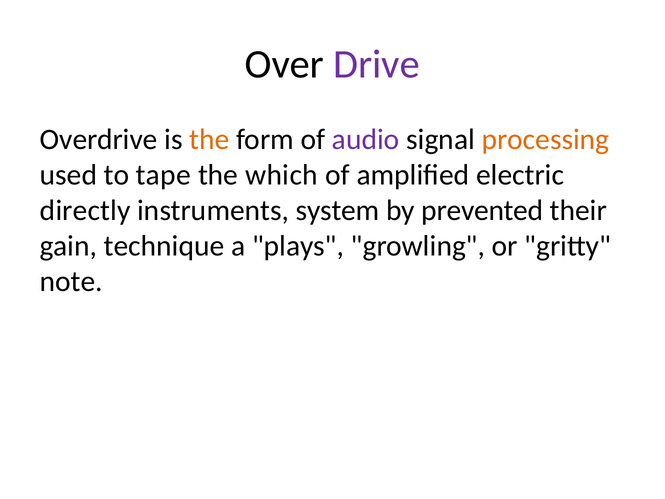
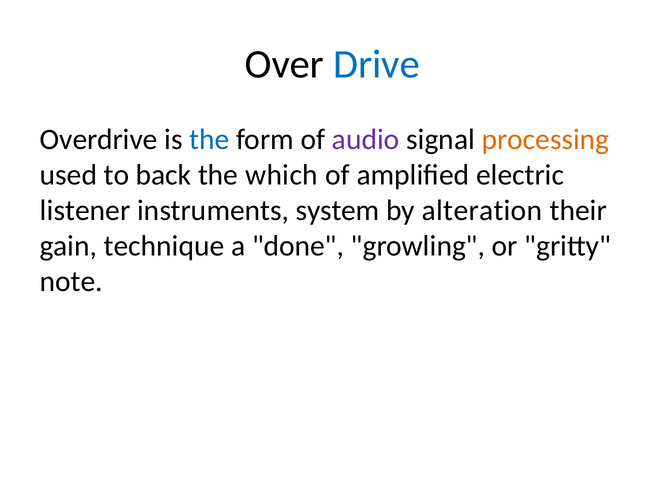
Drive colour: purple -> blue
the at (209, 140) colour: orange -> blue
tape: tape -> back
directly: directly -> listener
prevented: prevented -> alteration
plays: plays -> done
